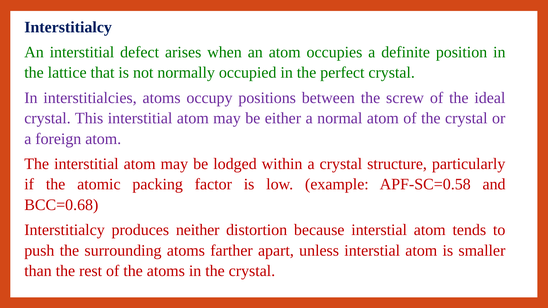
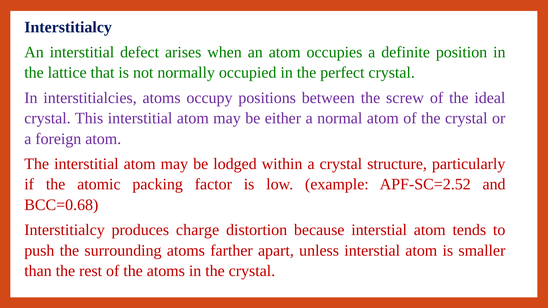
APF-SC=0.58: APF-SC=0.58 -> APF-SC=2.52
neither: neither -> charge
